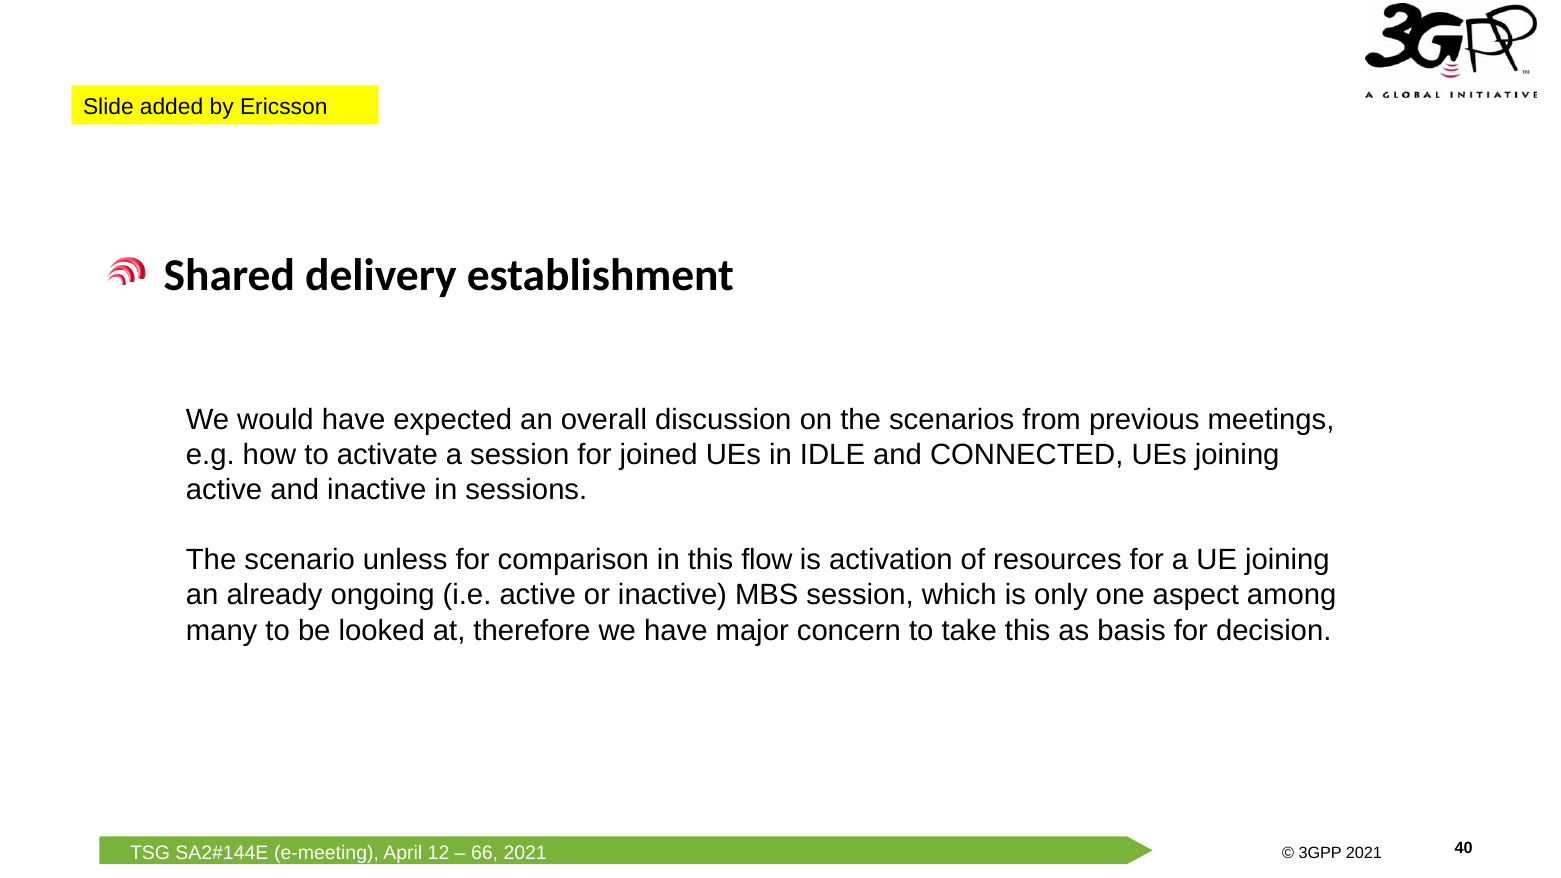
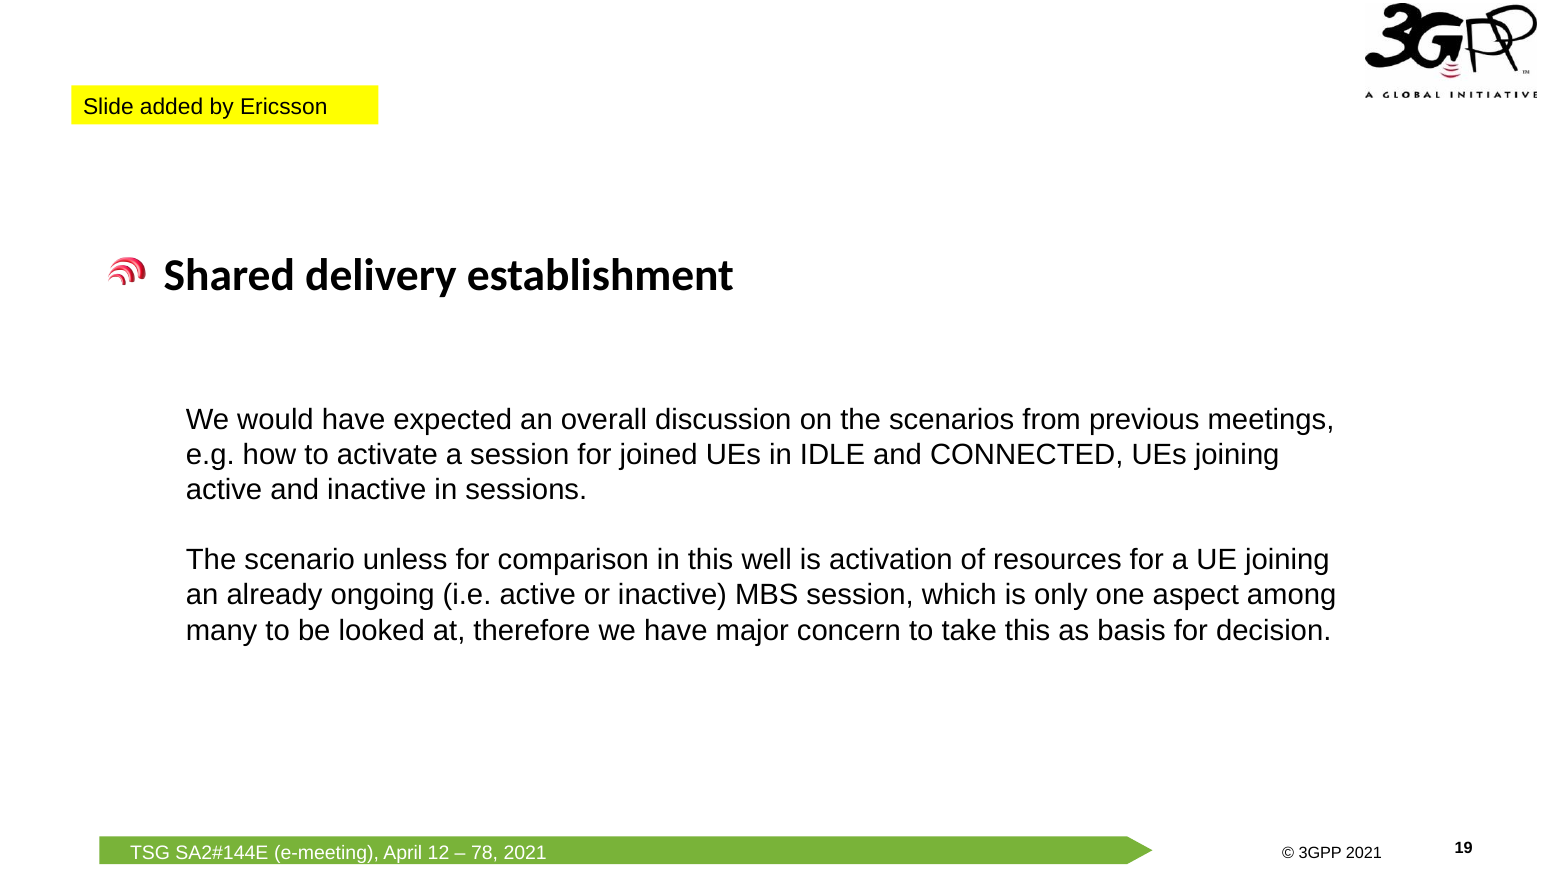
flow: flow -> well
66: 66 -> 78
40: 40 -> 19
